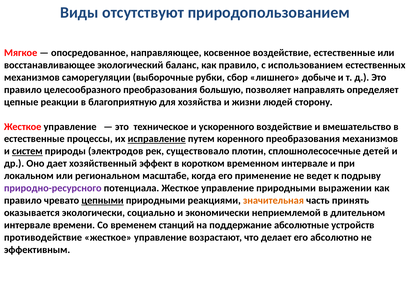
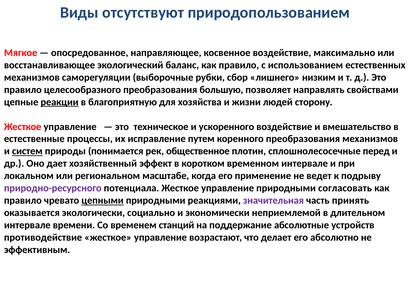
воздействие естественные: естественные -> максимально
добыче: добыче -> низким
определяет: определяет -> свойствами
реакции underline: none -> present
исправление underline: present -> none
электродов: электродов -> понимается
существовало: существовало -> общественное
детей: детей -> перед
выражении: выражении -> согласовать
значительная colour: orange -> purple
